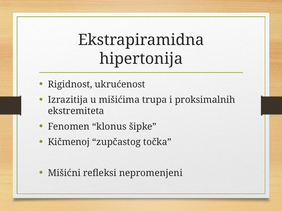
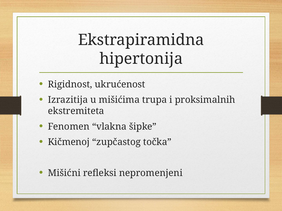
klonus: klonus -> vlakna
